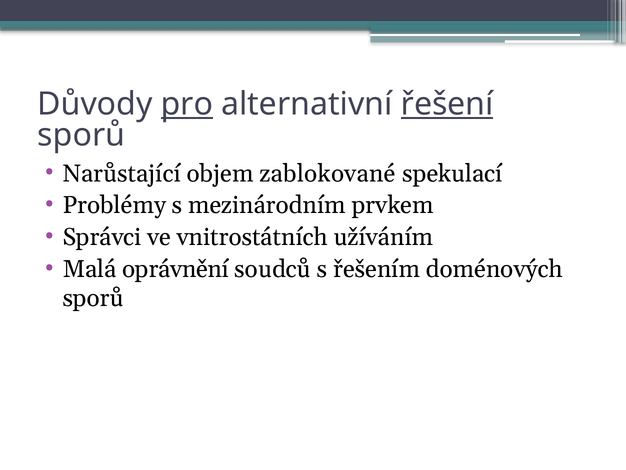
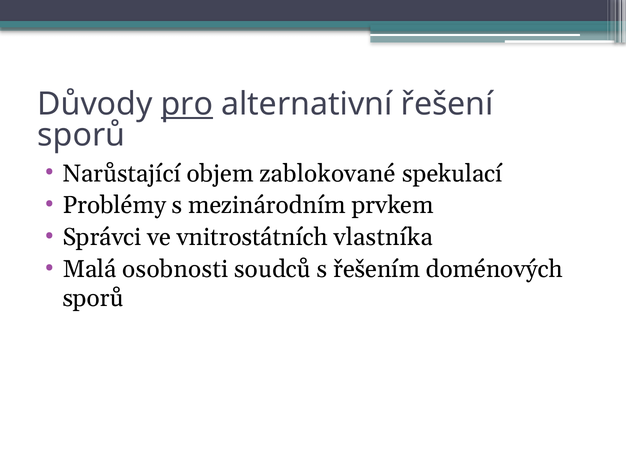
řešení underline: present -> none
užíváním: užíváním -> vlastníka
oprávnění: oprávnění -> osobnosti
